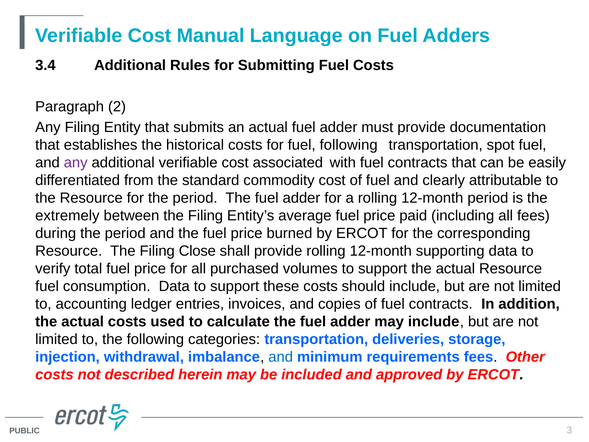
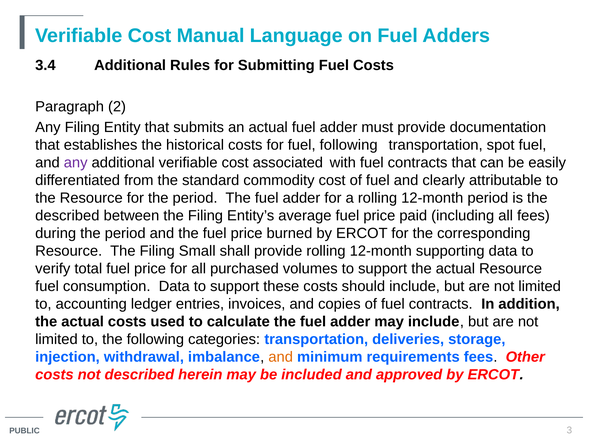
extremely at (67, 215): extremely -> described
Close: Close -> Small
and at (281, 357) colour: blue -> orange
